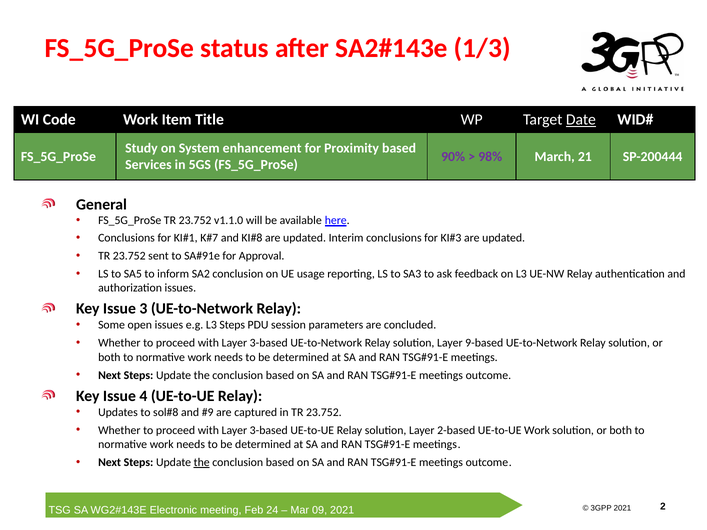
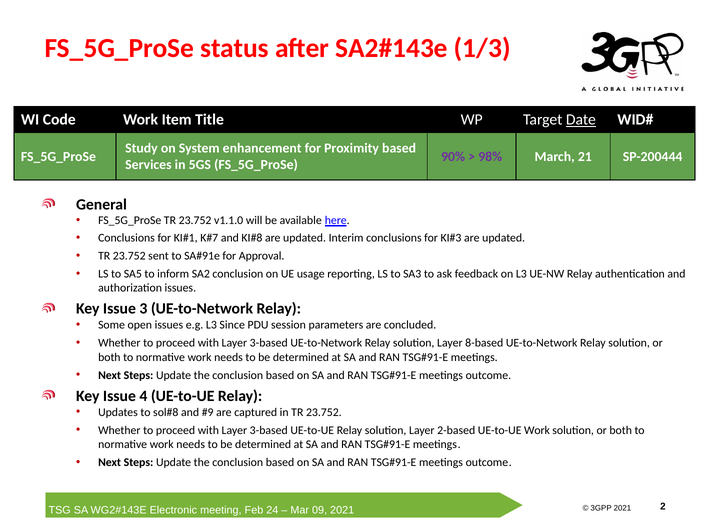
L3 Steps: Steps -> Since
9-based: 9-based -> 8-based
the at (202, 463) underline: present -> none
